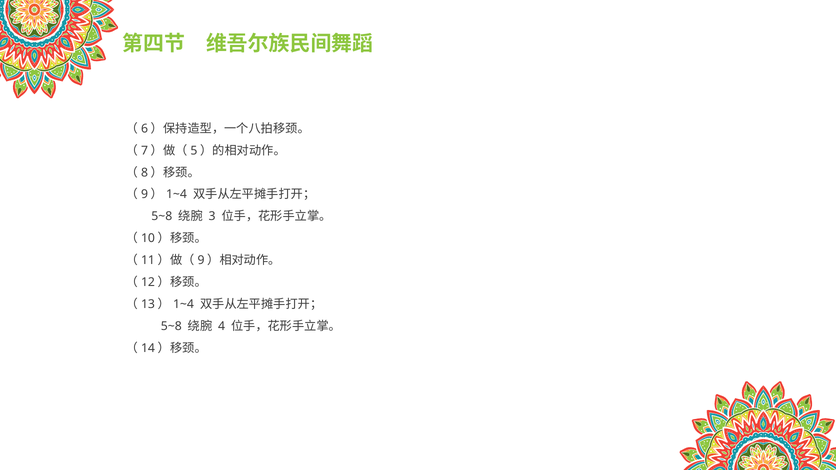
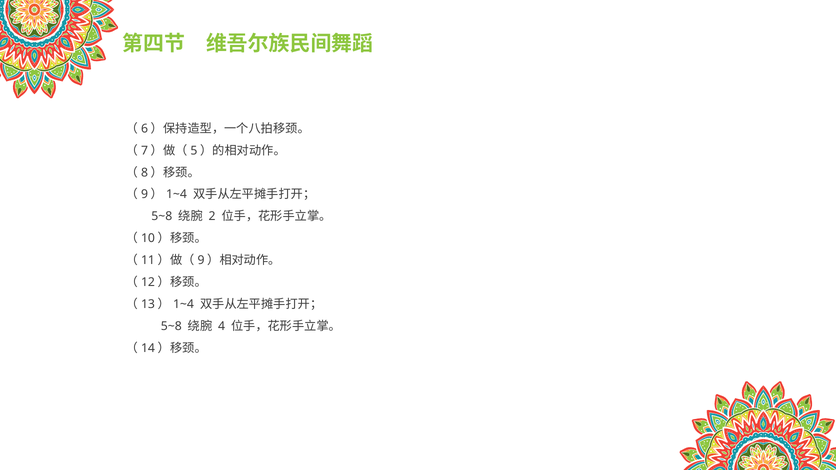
3: 3 -> 2
